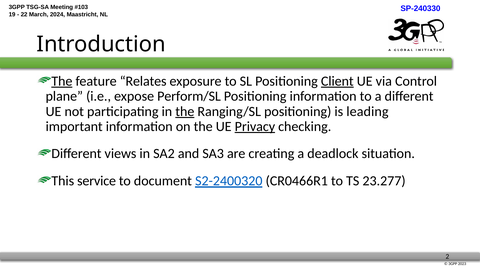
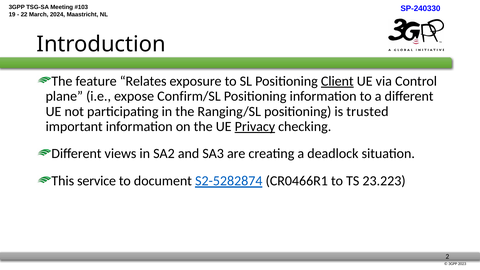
The at (62, 81) underline: present -> none
Perform/SL: Perform/SL -> Confirm/SL
the at (185, 111) underline: present -> none
leading: leading -> trusted
S2-2400320: S2-2400320 -> S2-5282874
23.277: 23.277 -> 23.223
